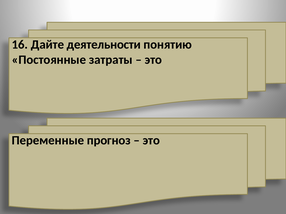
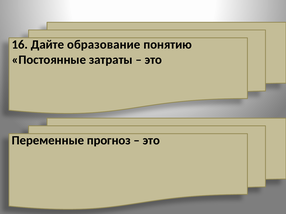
деятельности: деятельности -> образование
